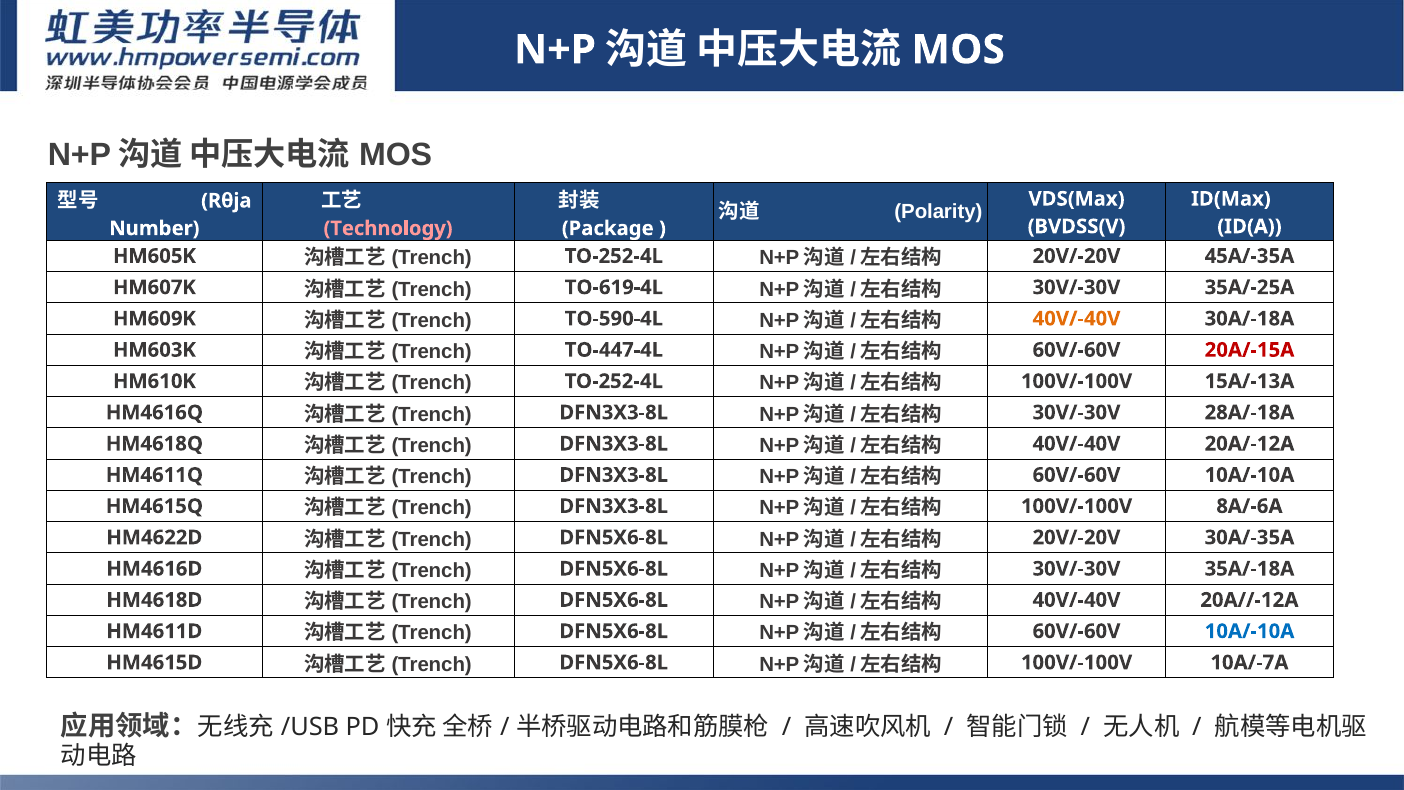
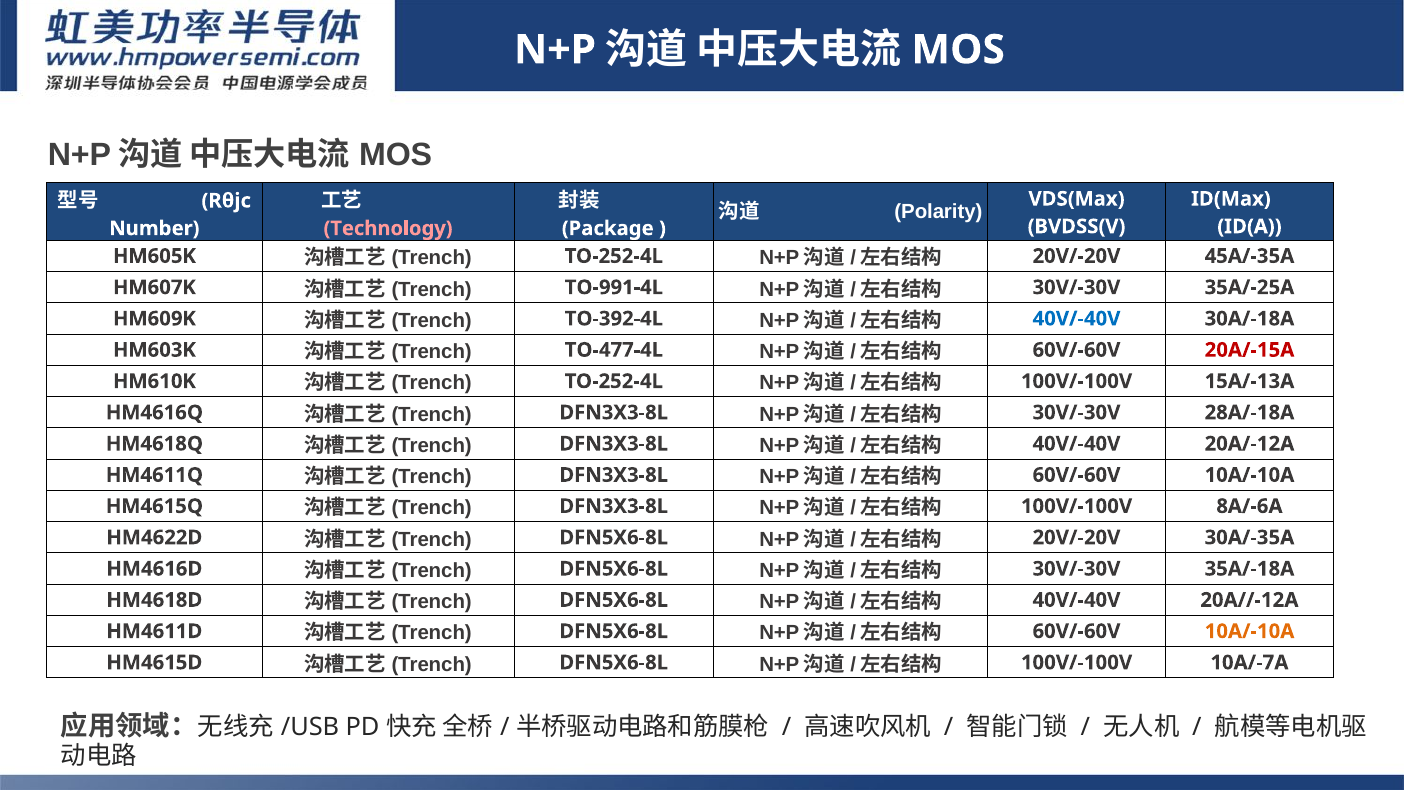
Rθja: Rθja -> Rθjc
TO-619-4L: TO-619-4L -> TO-991-4L
TO-590-4L: TO-590-4L -> TO-392-4L
40V/-40V at (1077, 319) colour: orange -> blue
TO-447-4L: TO-447-4L -> TO-477-4L
10A/-10A at (1250, 631) colour: blue -> orange
